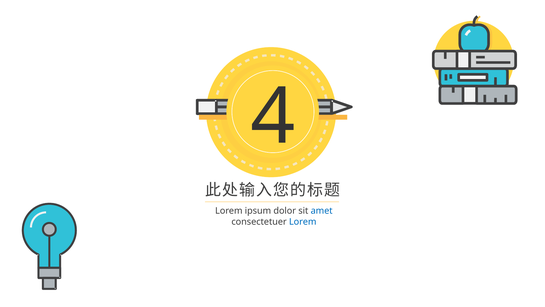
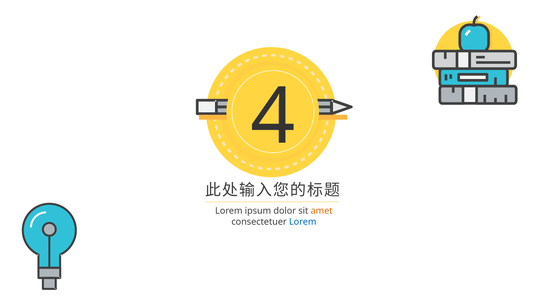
amet colour: blue -> orange
